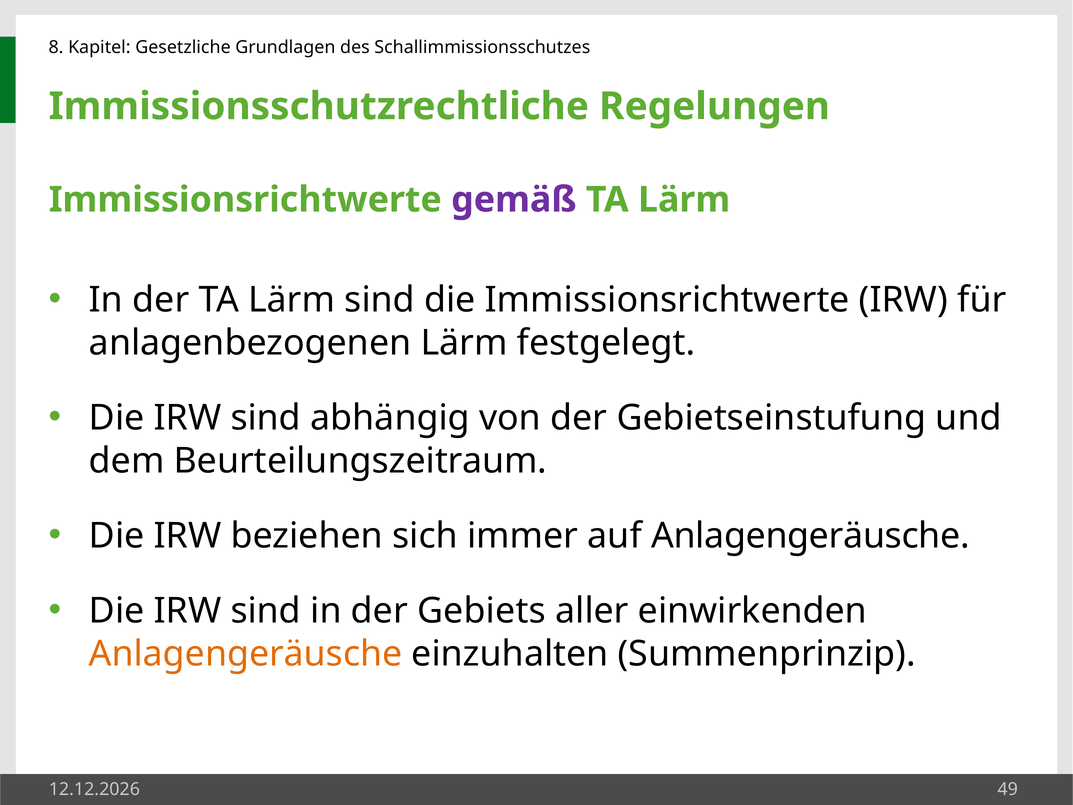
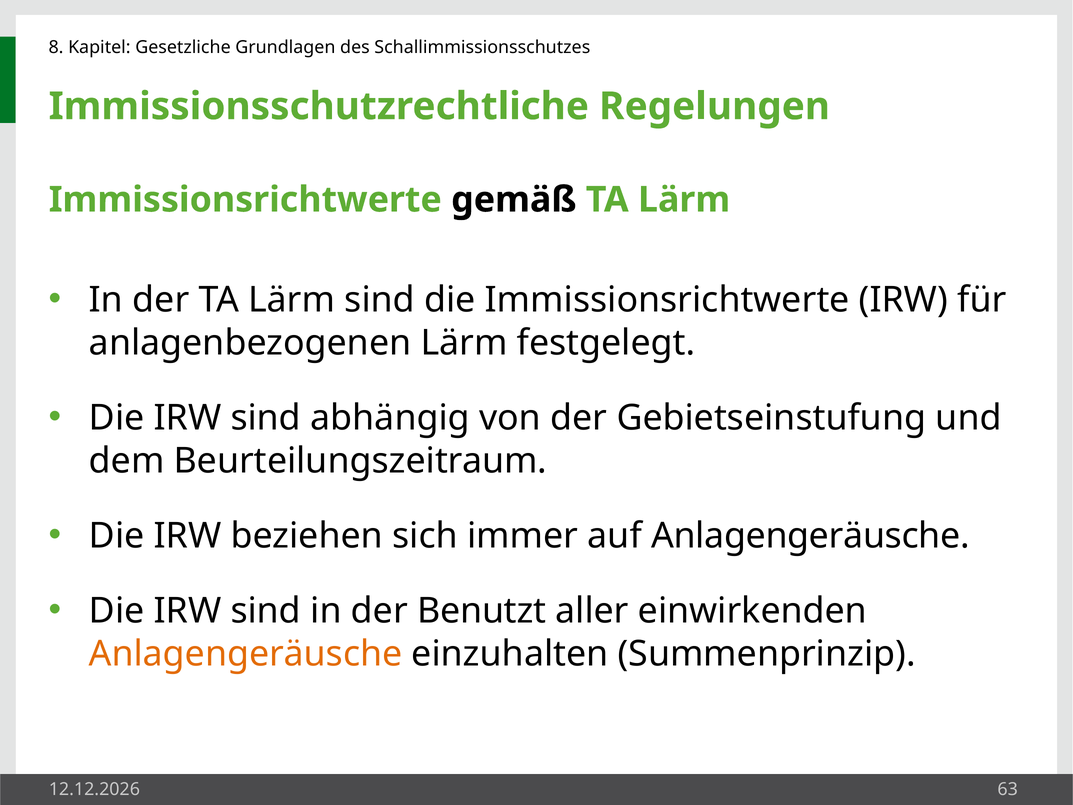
gemäß colour: purple -> black
Gebiets: Gebiets -> Benutzt
49: 49 -> 63
